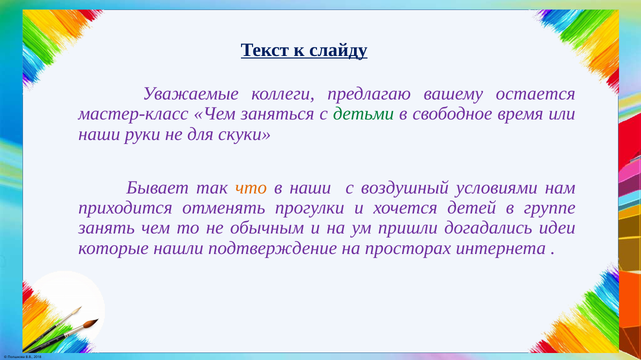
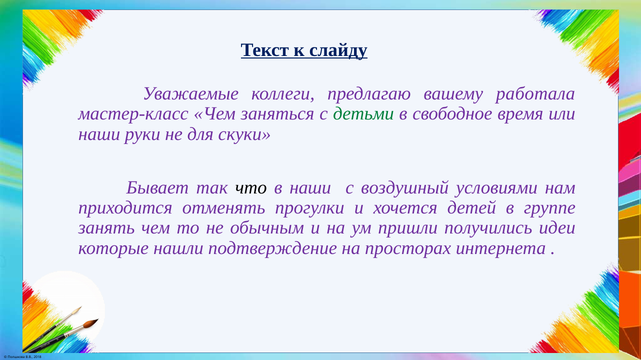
остается: остается -> работала
что colour: orange -> black
догадались: догадались -> получились
